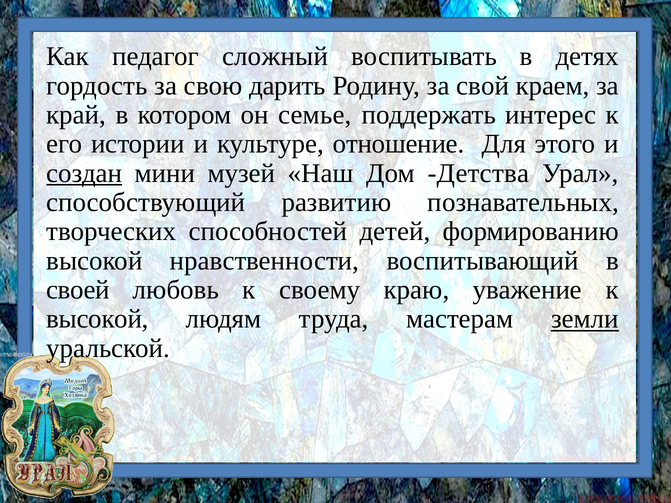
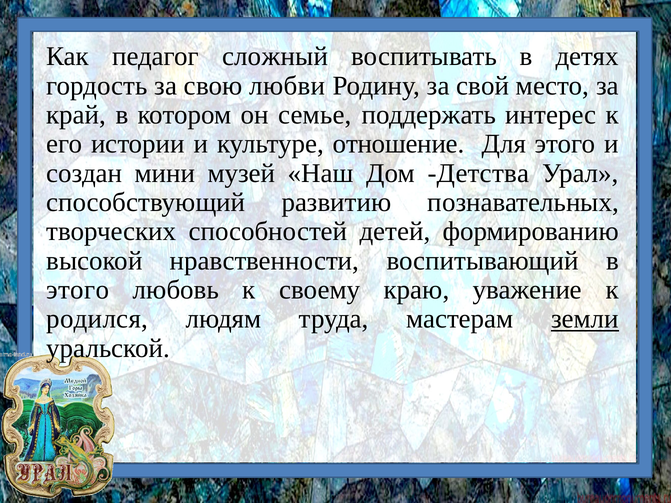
дарить: дарить -> любви
краем: краем -> место
создан underline: present -> none
своей at (78, 290): своей -> этого
высокой at (97, 319): высокой -> родился
